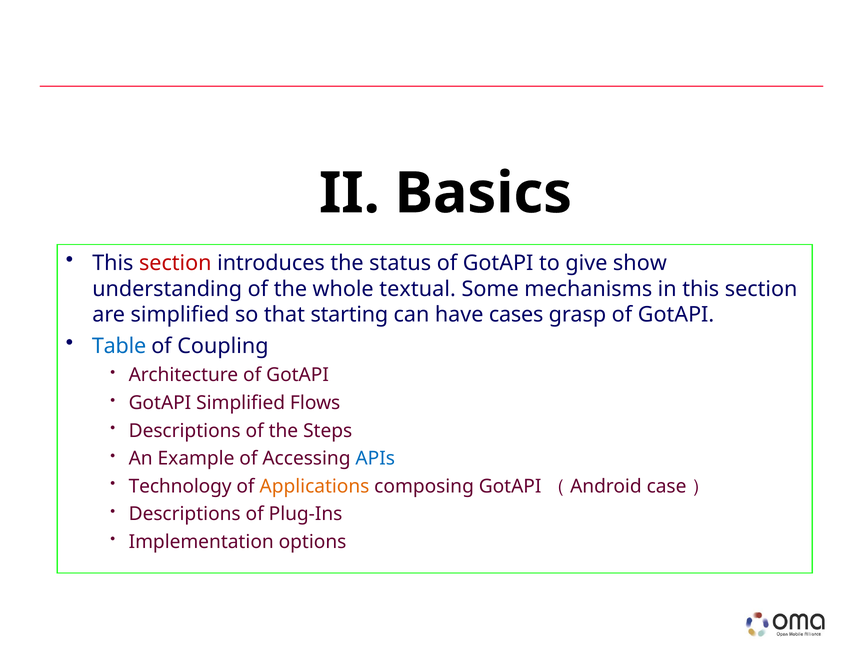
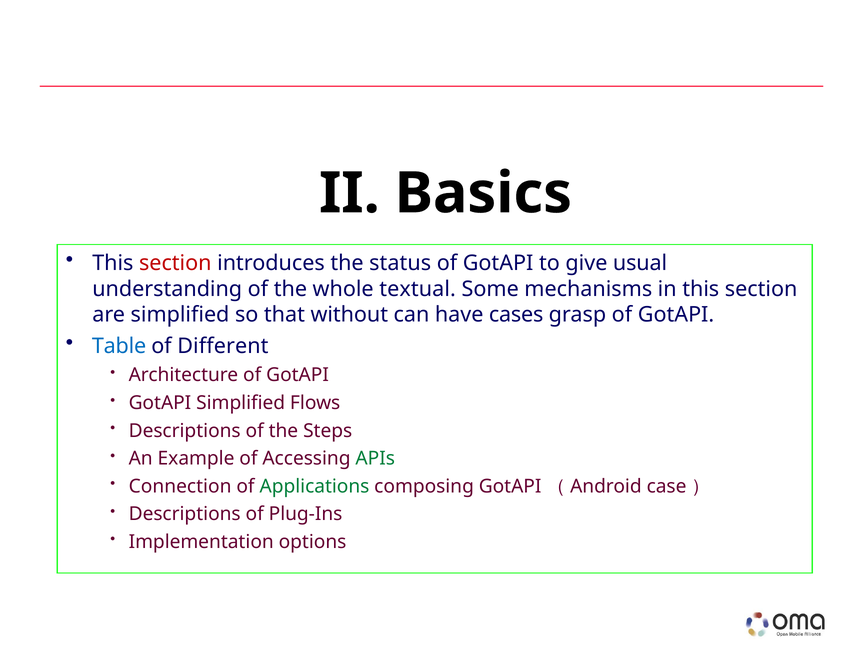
show: show -> usual
starting: starting -> without
Coupling: Coupling -> Different
APIs colour: blue -> green
Technology: Technology -> Connection
Applications colour: orange -> green
